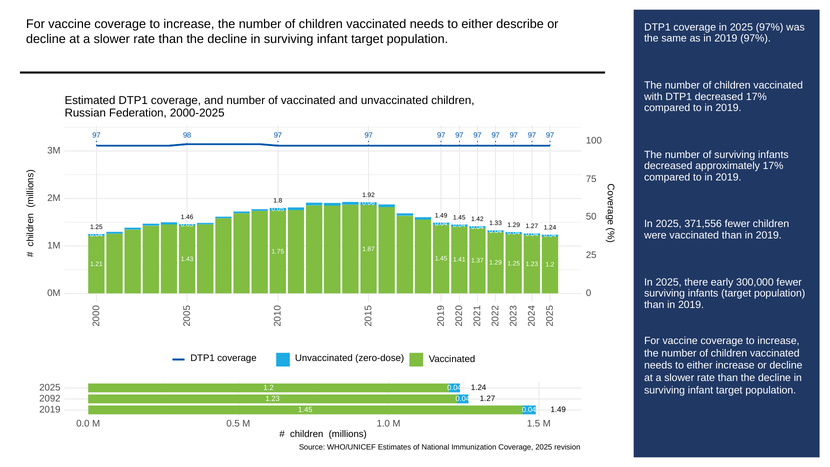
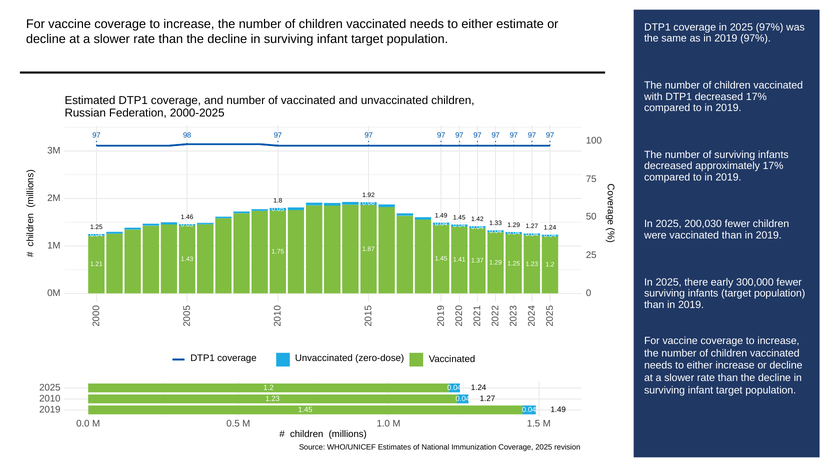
describe: describe -> estimate
371,556: 371,556 -> 200,030
2092: 2092 -> 2010
